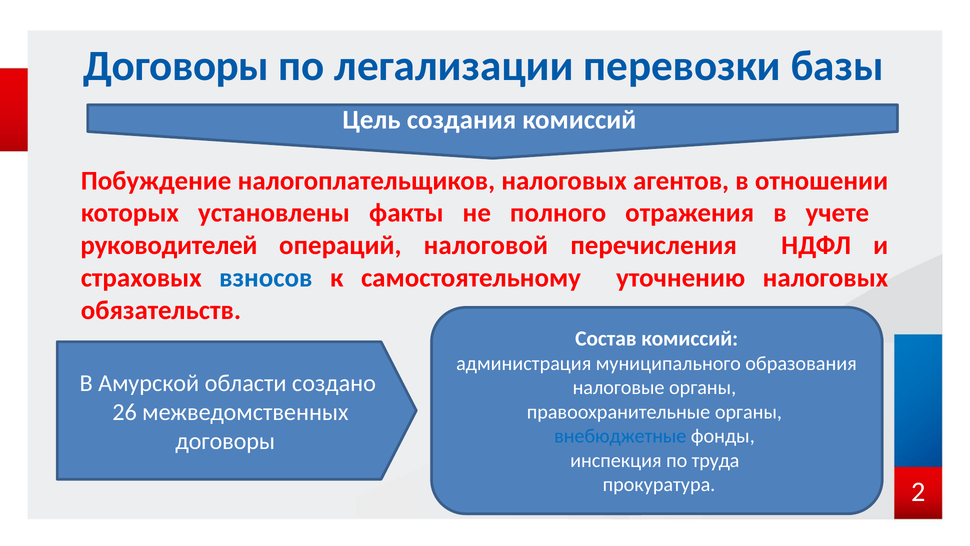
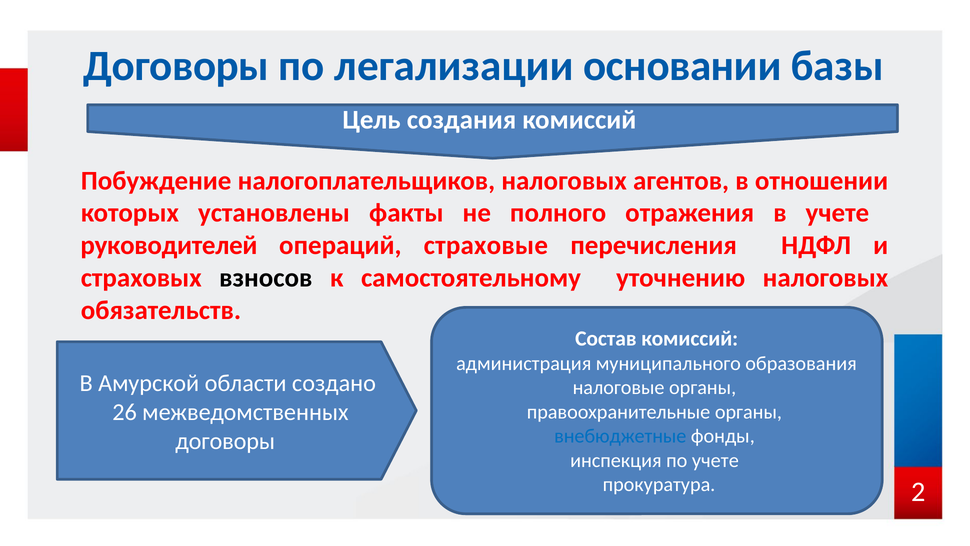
перевозки: перевозки -> основании
налоговой: налоговой -> страховые
взносов colour: blue -> black
по труда: труда -> учете
